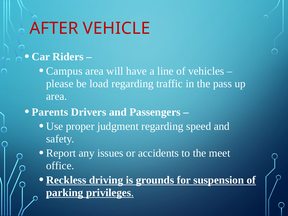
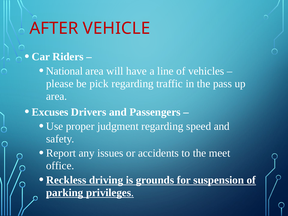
Campus: Campus -> National
load: load -> pick
Parents: Parents -> Excuses
